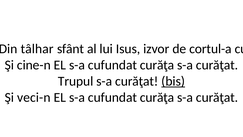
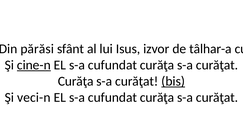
tâlhar: tâlhar -> părăsi
cortul-a: cortul-a -> tâlhar-a
cine-n underline: none -> present
Trupul at (76, 81): Trupul -> Curăţa
